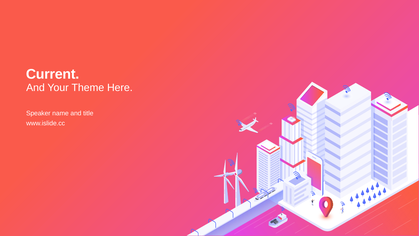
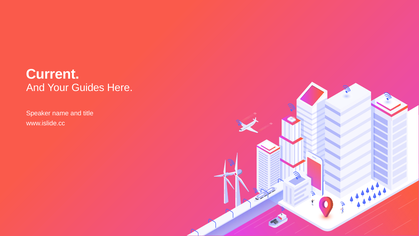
Theme: Theme -> Guides
